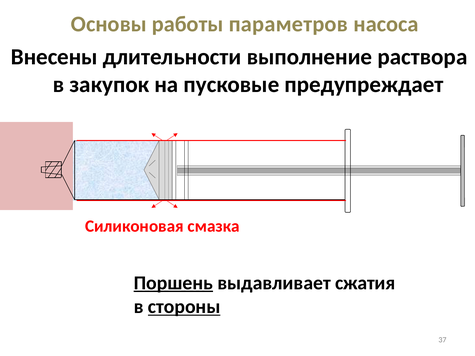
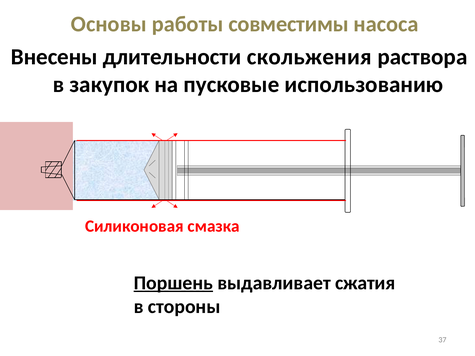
параметров: параметров -> совместимы
выполнение: выполнение -> скольжения
предупреждает: предупреждает -> использованию
стороны underline: present -> none
